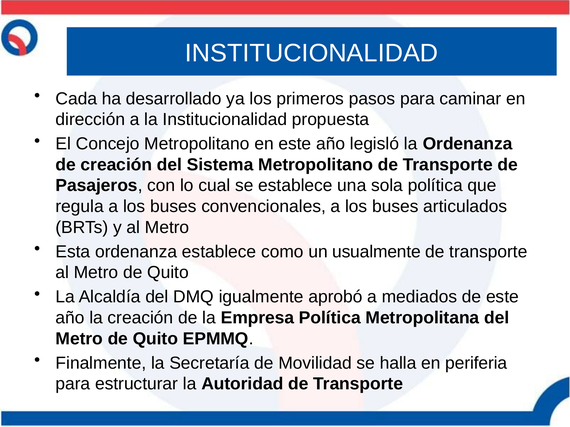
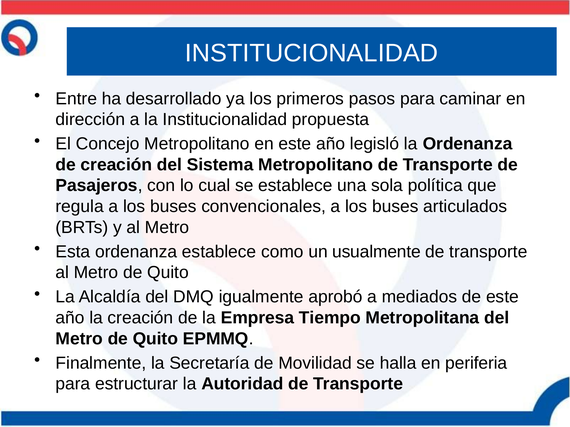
Cada: Cada -> Entre
Empresa Política: Política -> Tiempo
